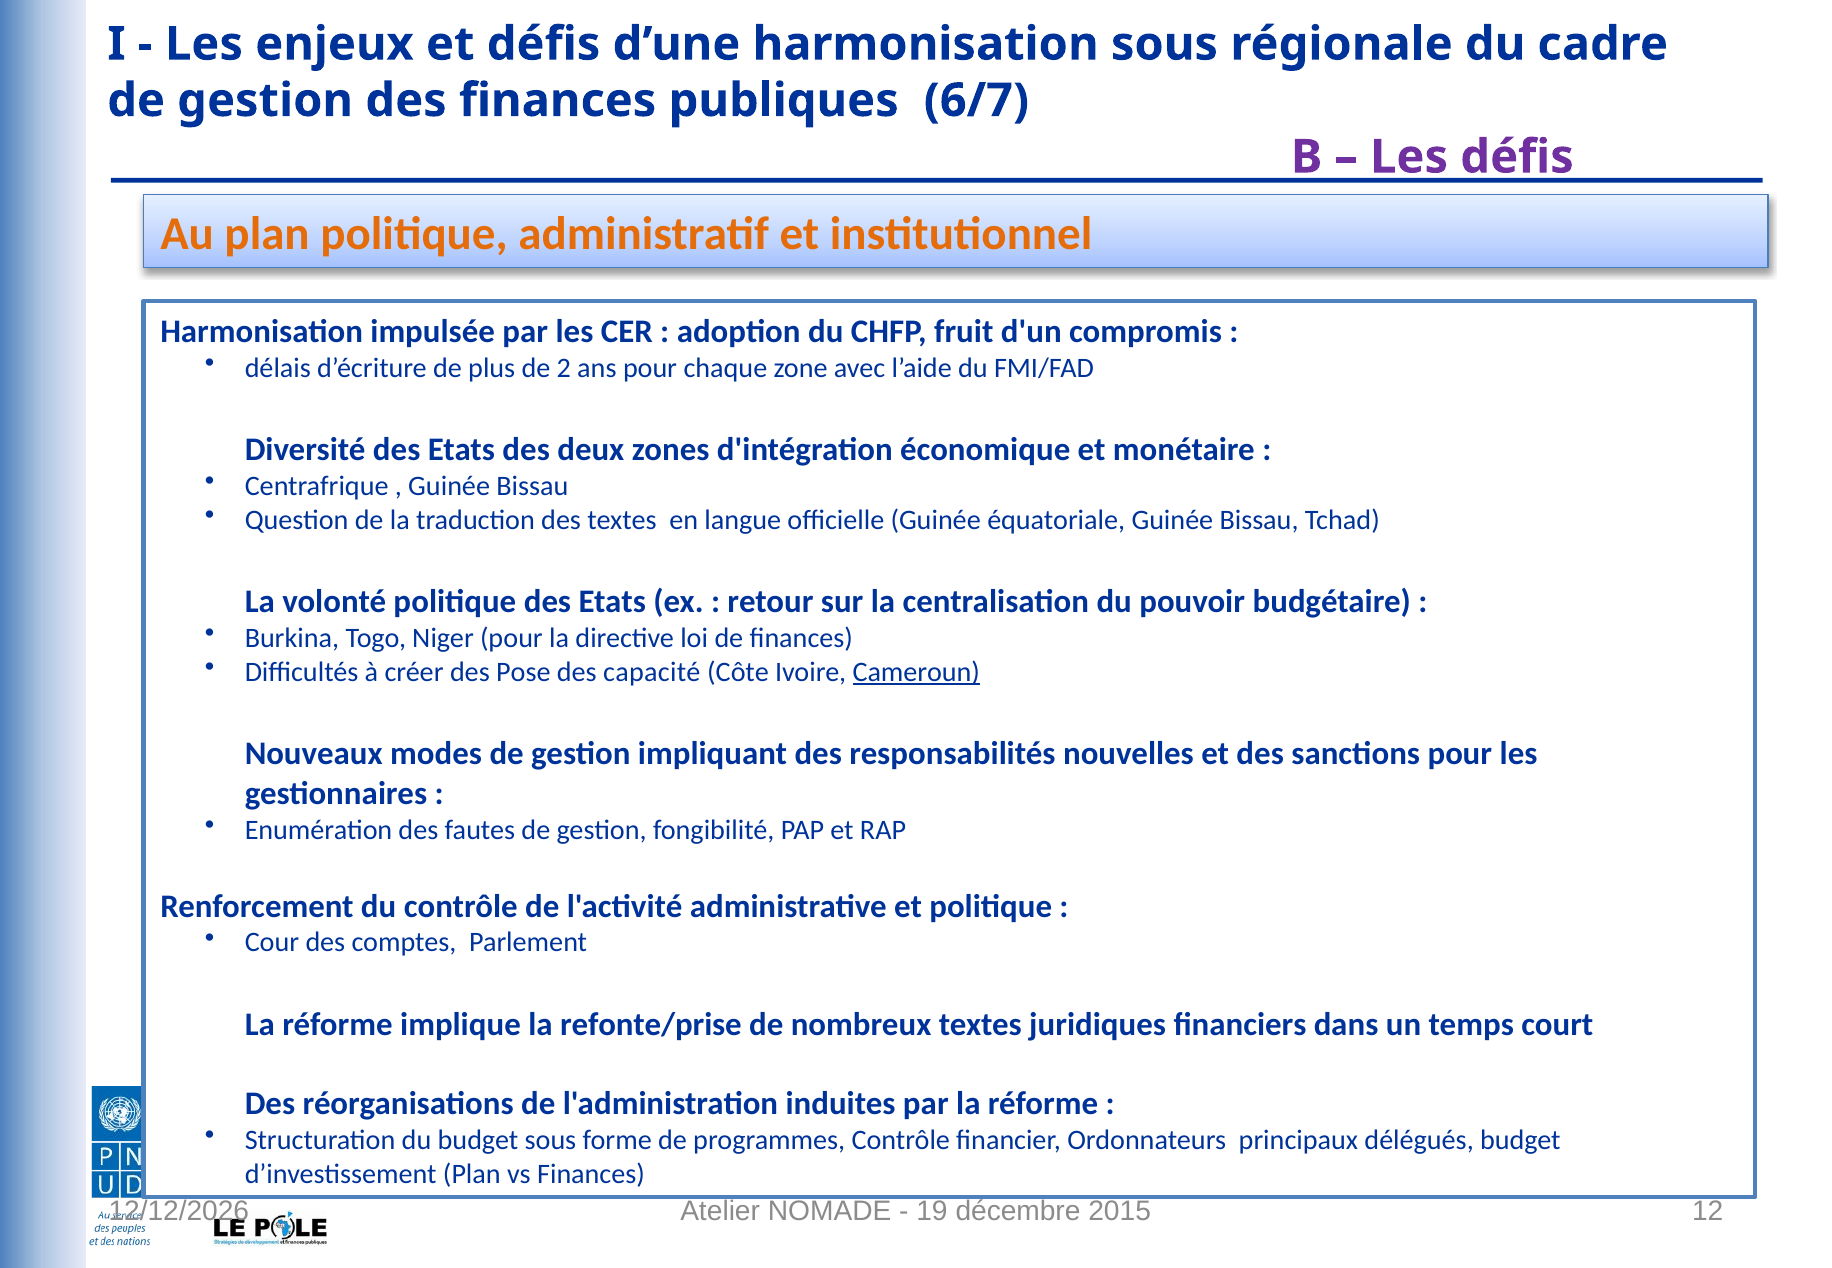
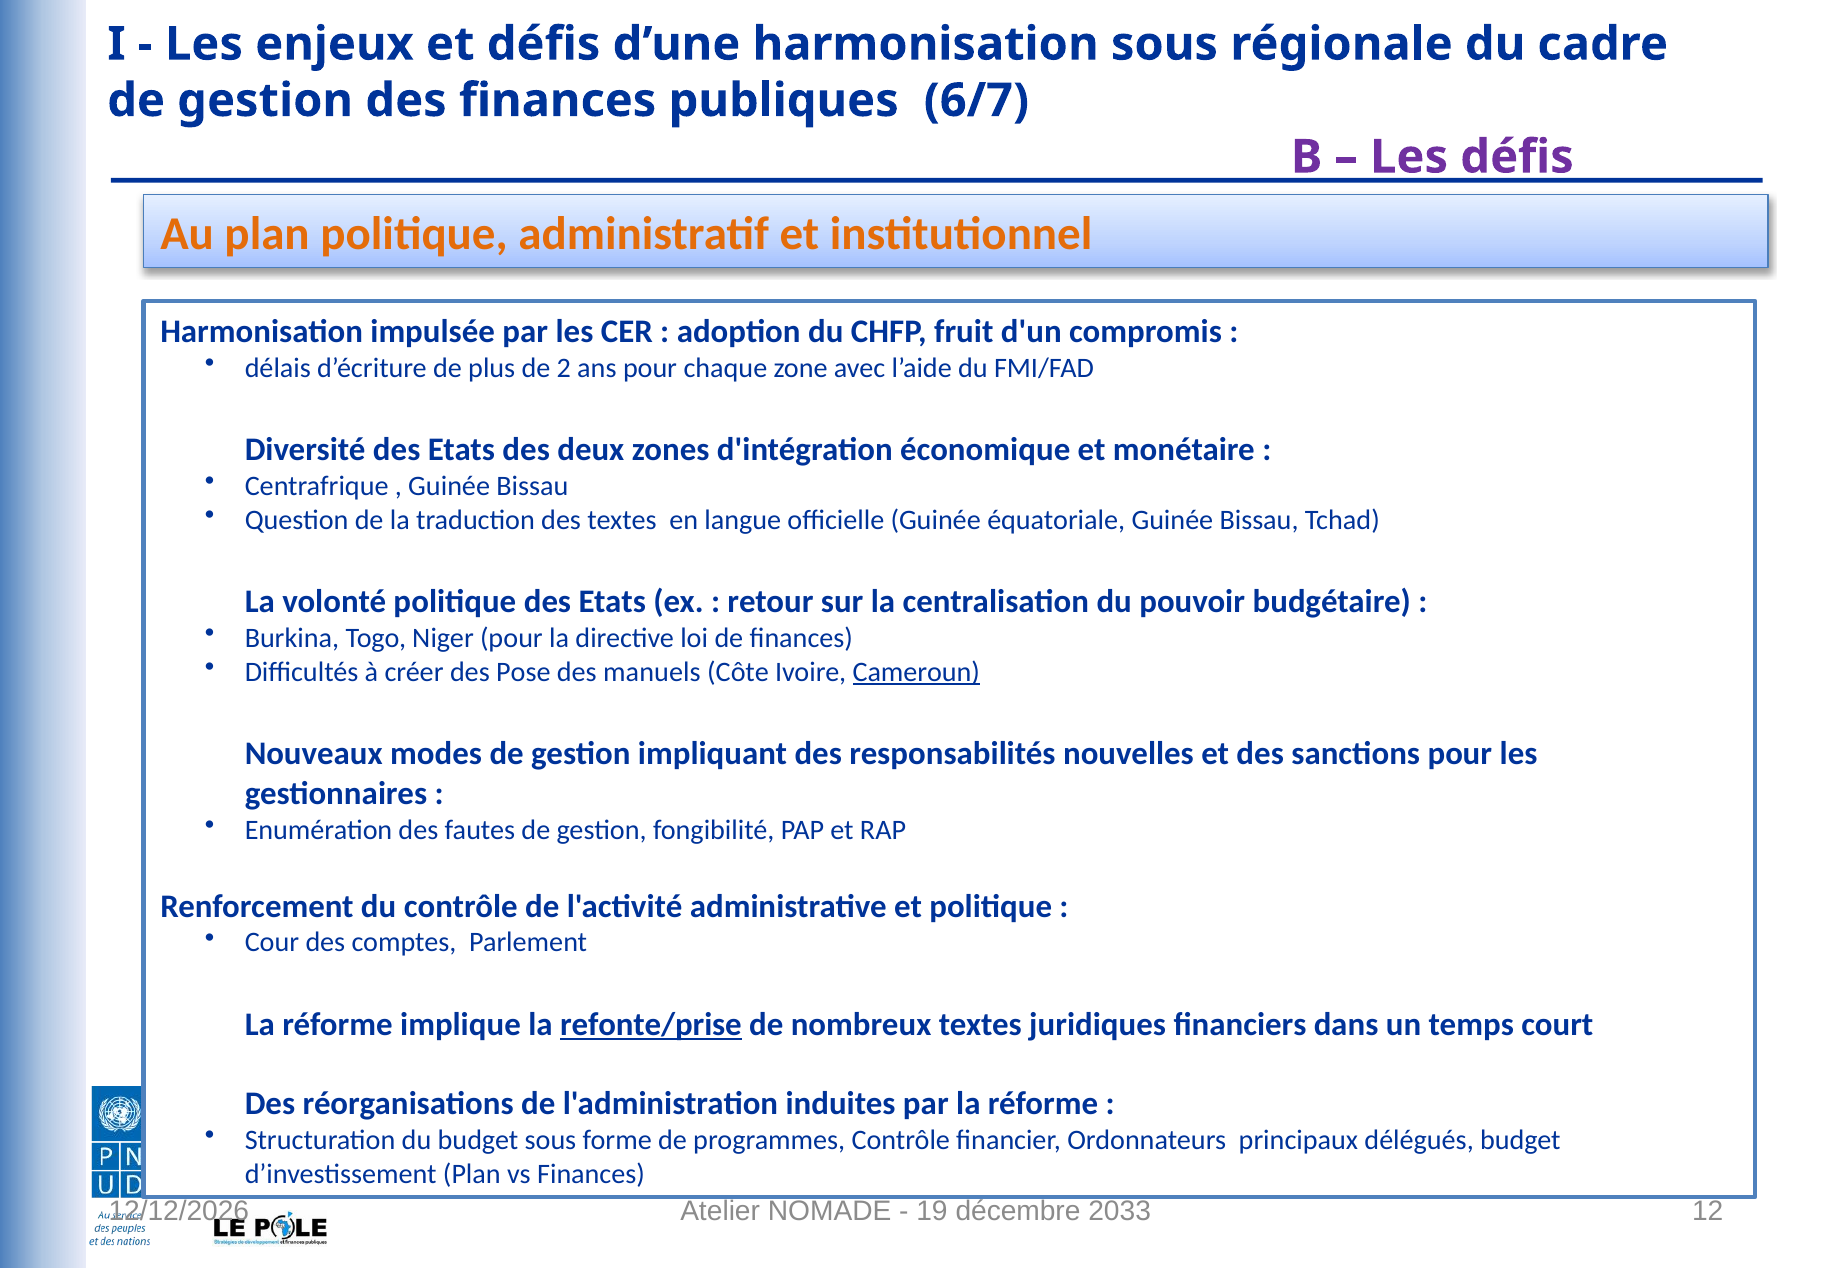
capacité: capacité -> manuels
refonte/prise underline: none -> present
2015: 2015 -> 2033
